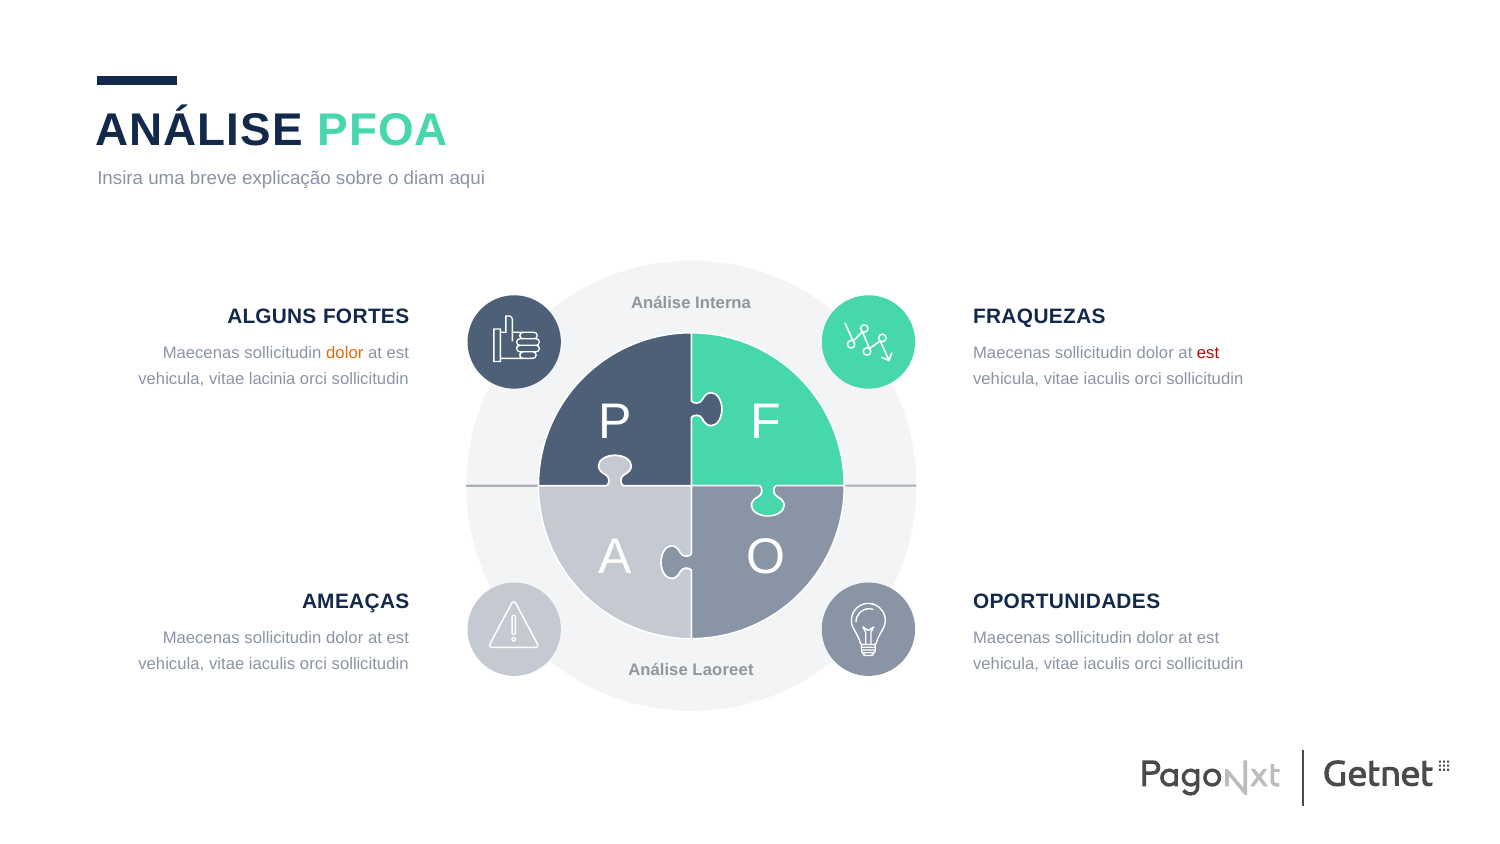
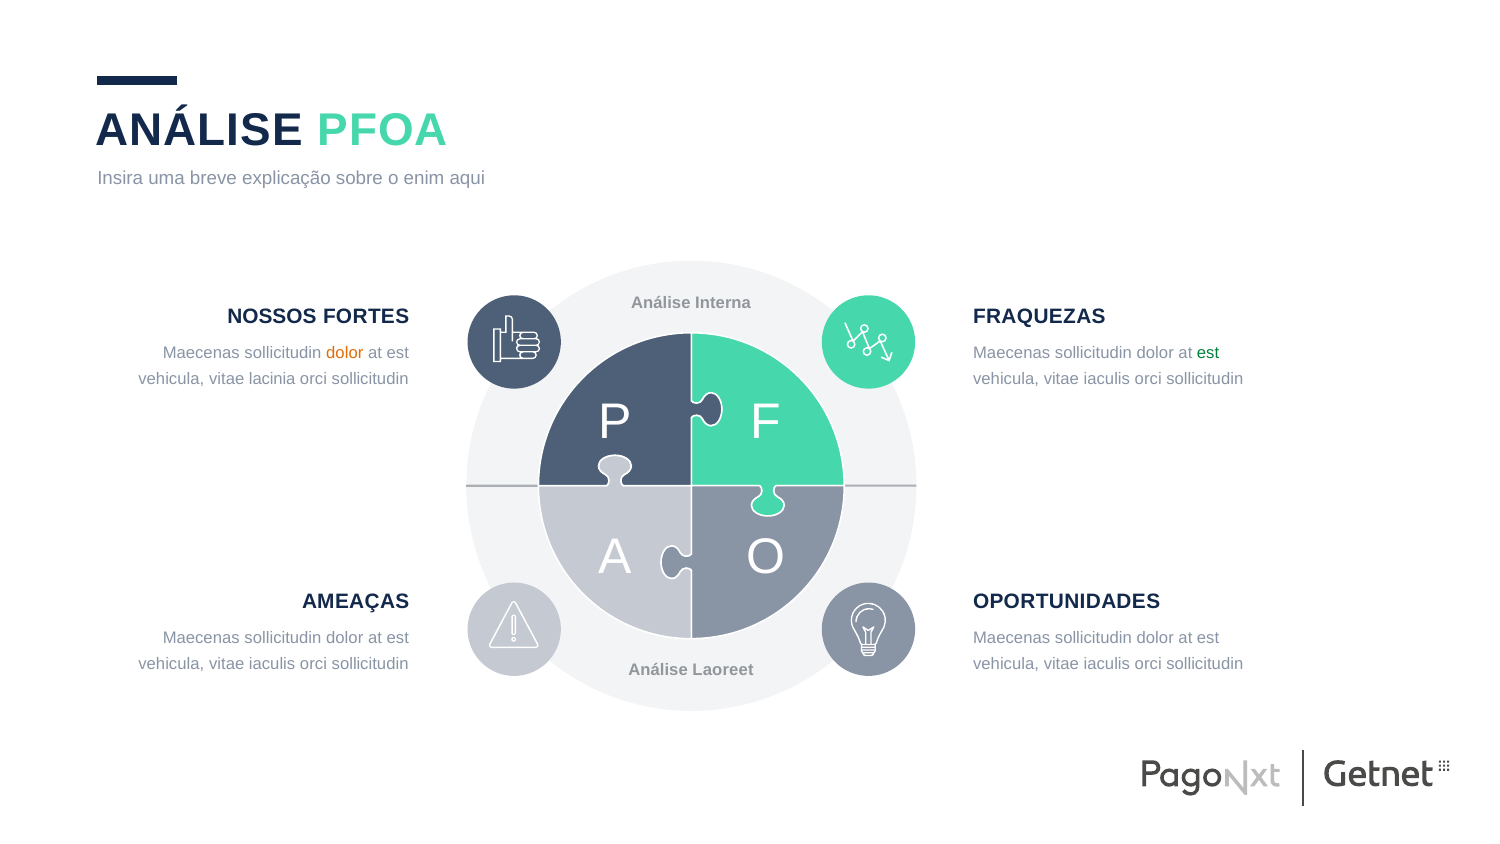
diam: diam -> enim
ALGUNS: ALGUNS -> NOSSOS
est at (1208, 353) colour: red -> green
